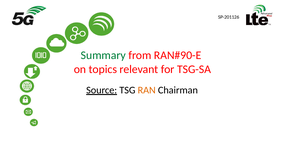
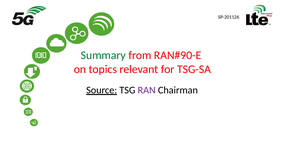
RAN colour: orange -> purple
